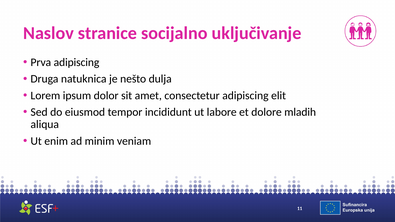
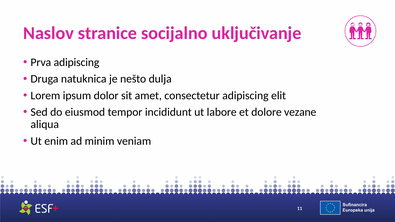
mladih: mladih -> vezane
